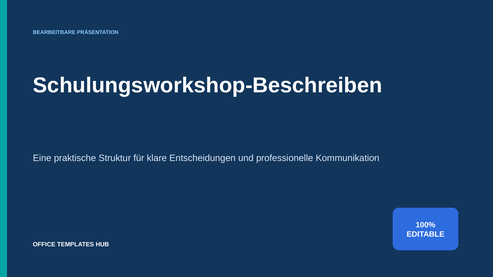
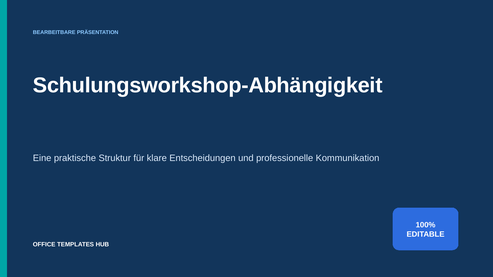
Schulungsworkshop-Beschreiben: Schulungsworkshop-Beschreiben -> Schulungsworkshop-Abhängigkeit
